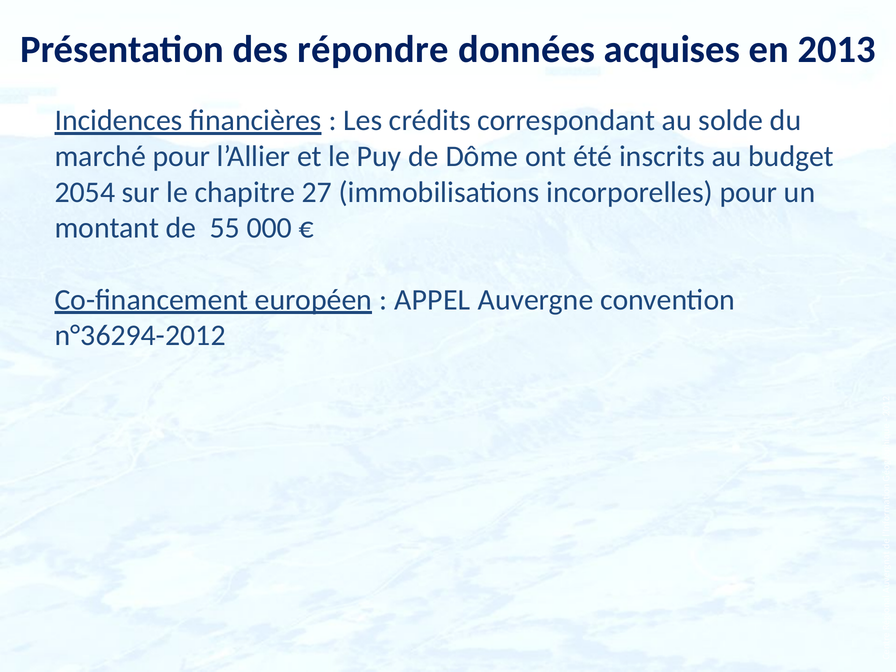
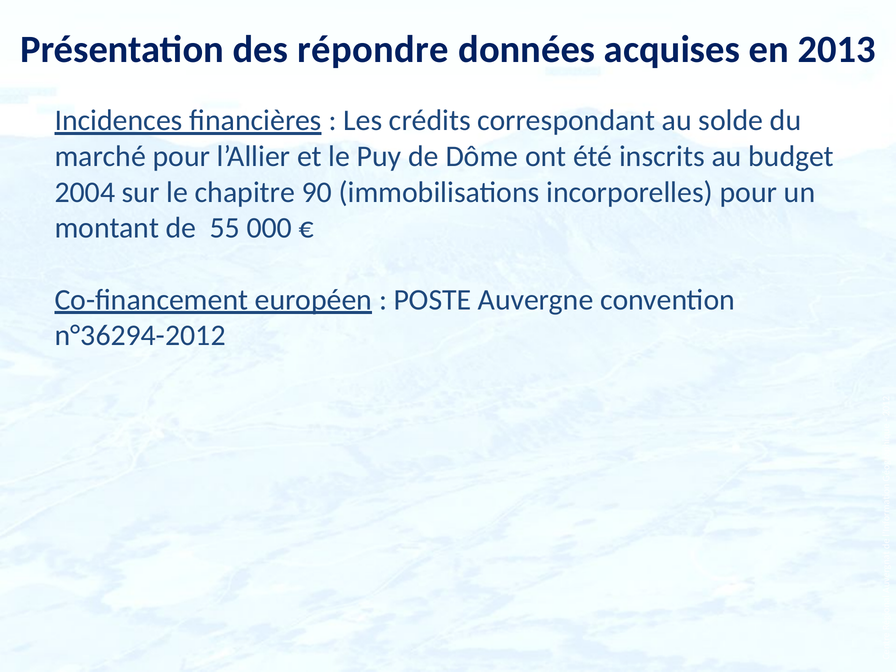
2054: 2054 -> 2004
27: 27 -> 90
APPEL: APPEL -> POSTE
